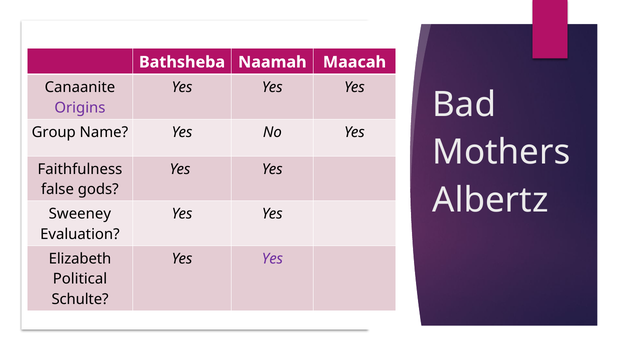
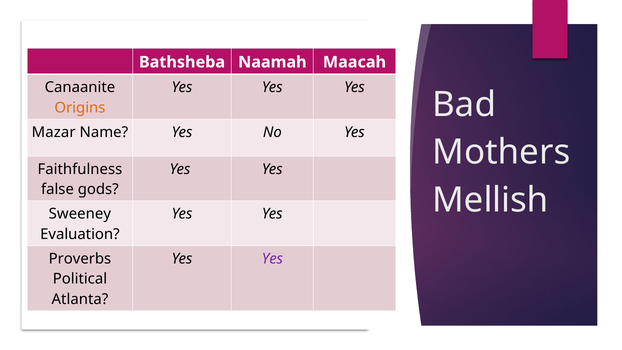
Origins colour: purple -> orange
Group: Group -> Mazar
Albertz: Albertz -> Mellish
Elizabeth: Elizabeth -> Proverbs
Schulte: Schulte -> Atlanta
